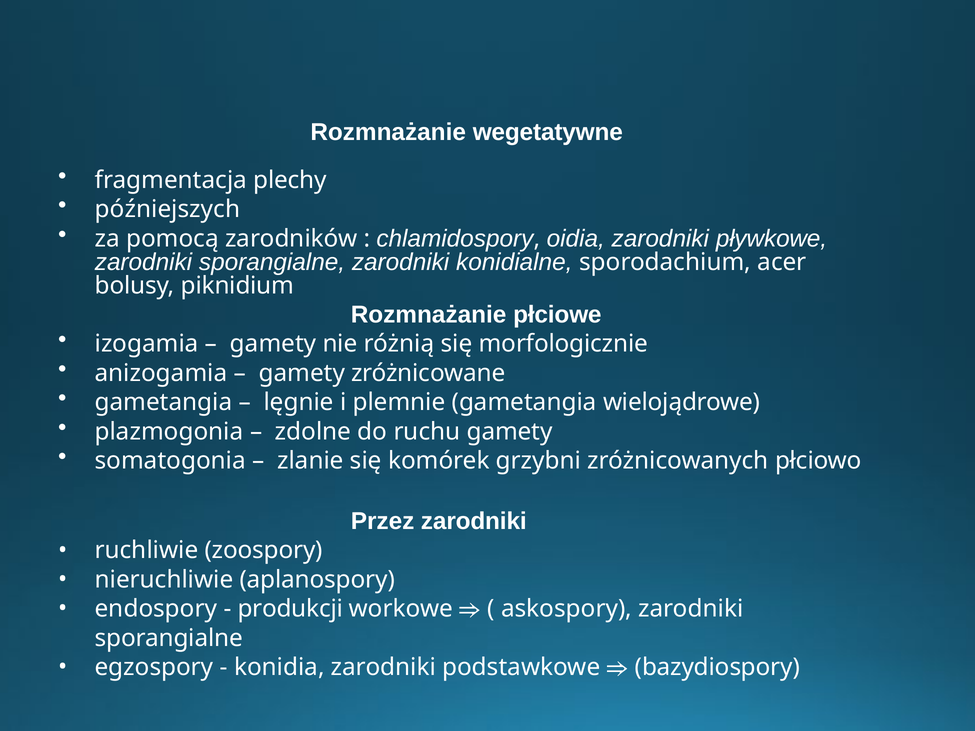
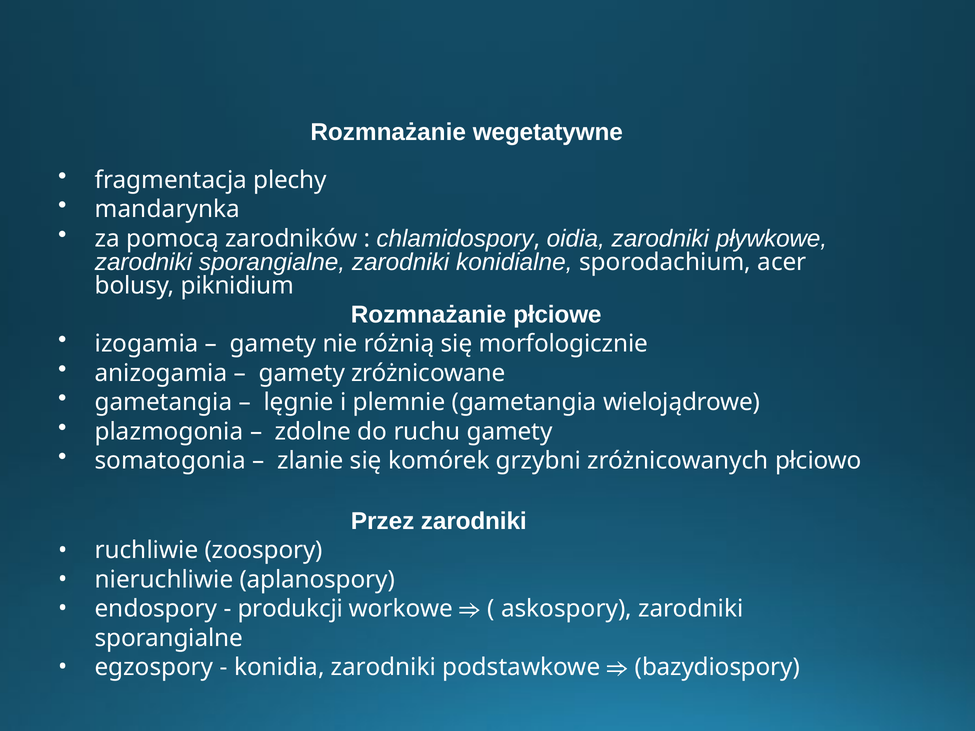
późniejszych: późniejszych -> mandarynka
